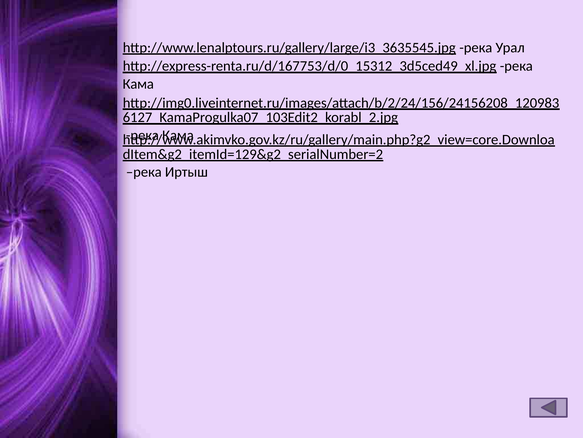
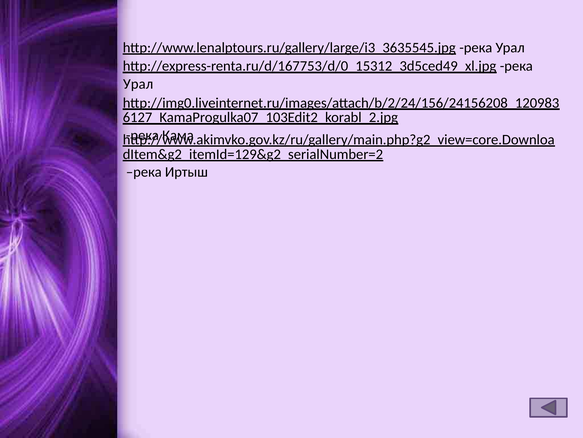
Кама at (138, 84): Кама -> Урал
